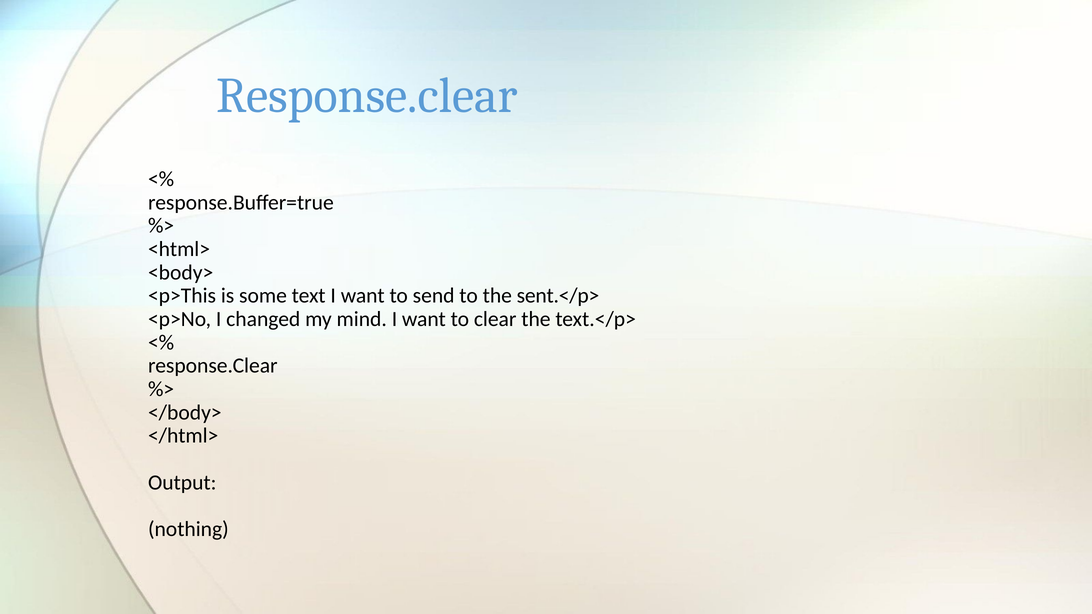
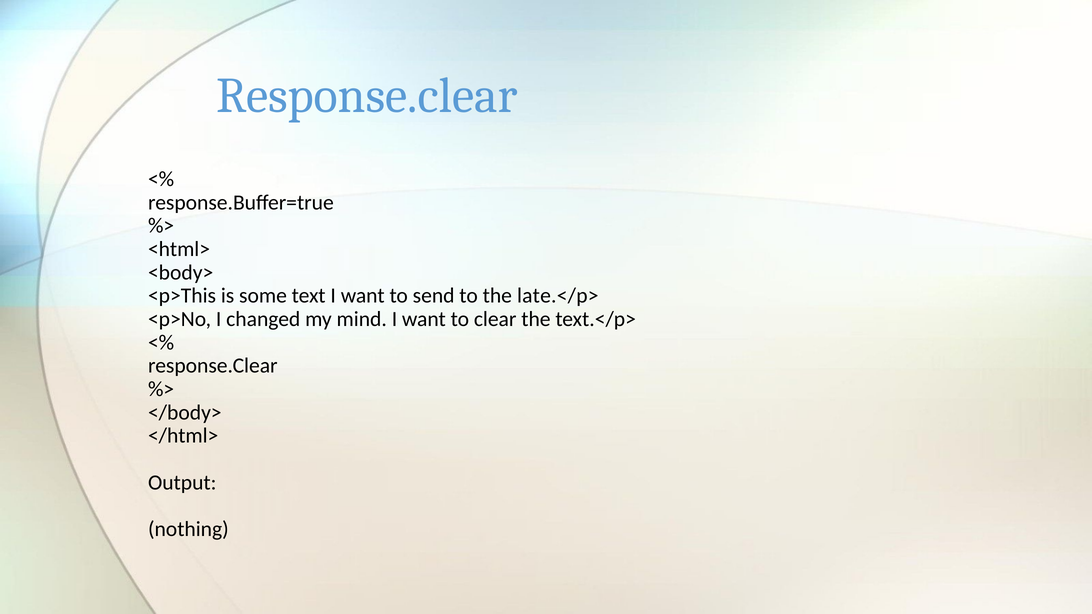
sent.</p>: sent.</p> -> late.</p>
